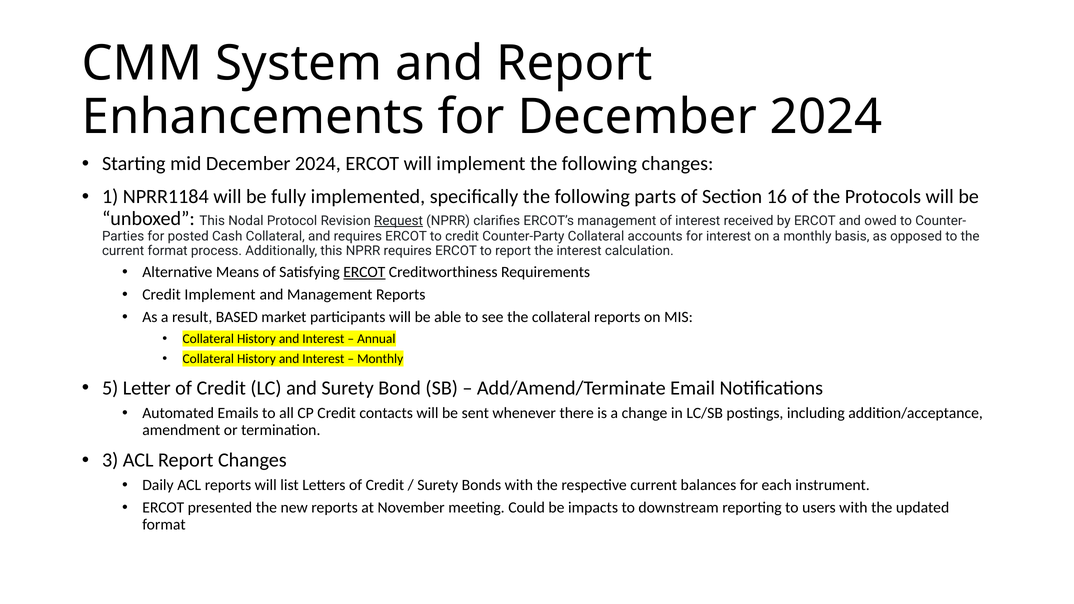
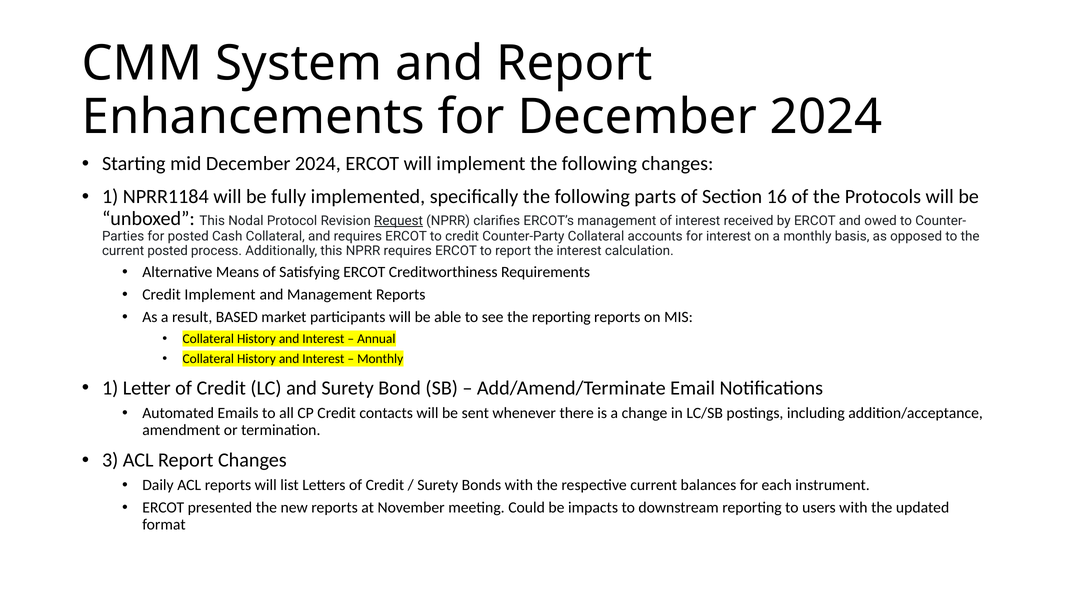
current format: format -> posted
ERCOT at (364, 272) underline: present -> none
the collateral: collateral -> reporting
5 at (110, 388): 5 -> 1
